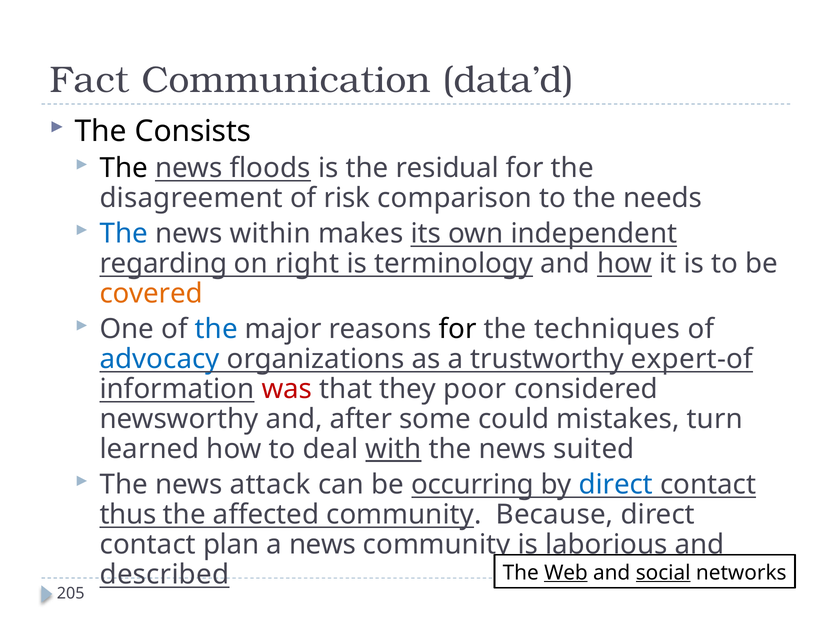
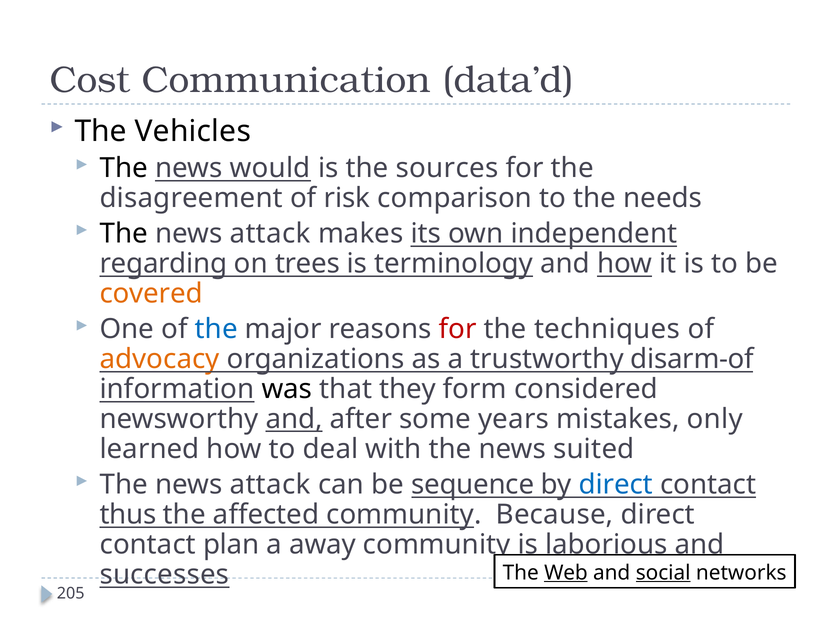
Fact: Fact -> Cost
Consists: Consists -> Vehicles
floods: floods -> would
residual: residual -> sources
The at (124, 234) colour: blue -> black
within at (270, 234): within -> attack
right: right -> trees
for at (458, 329) colour: black -> red
advocacy colour: blue -> orange
expert-of: expert-of -> disarm-of
was colour: red -> black
poor: poor -> form
and at (294, 419) underline: none -> present
could: could -> years
turn: turn -> only
with underline: present -> none
occurring: occurring -> sequence
a news: news -> away
described: described -> successes
